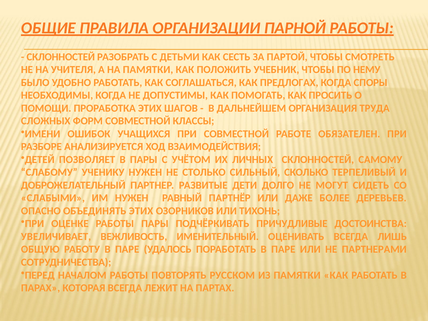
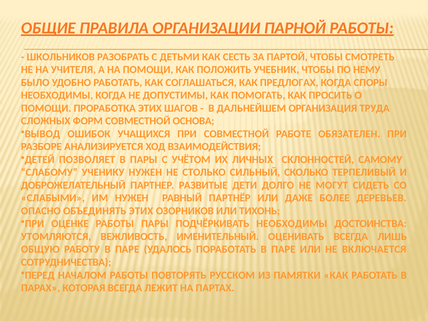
СКЛОННОСТЕЙ at (61, 57): СКЛОННОСТЕЙ -> ШКОЛЬНИКОВ
НА ПАМЯТКИ: ПАМЯТКИ -> ПОМОЩИ
КЛАССЫ: КЛАССЫ -> ОСНОВА
ИМЕНИ: ИМЕНИ -> ВЫВОД
ПОДЧЁРКИВАТЬ ПРИЧУДЛИВЫЕ: ПРИЧУДЛИВЫЕ -> НЕОБХОДИМЫ
УВЕЛИЧИВАЕТ: УВЕЛИЧИВАЕТ -> УТОМЛЯЮТСЯ
ПАРТНЕРАМИ: ПАРТНЕРАМИ -> ВКЛЮЧАЕТСЯ
